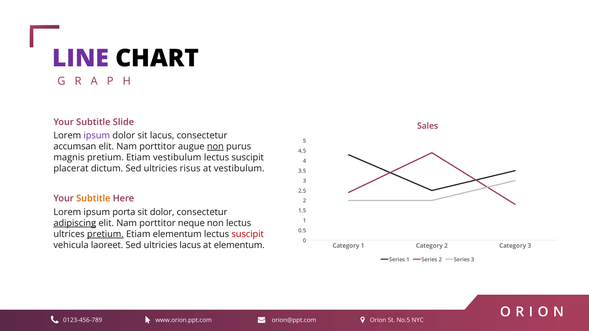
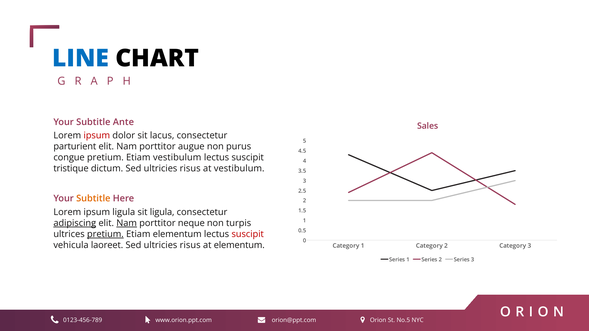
LINE colour: purple -> blue
Slide: Slide -> Ante
ipsum at (97, 136) colour: purple -> red
accumsan: accumsan -> parturient
non at (215, 147) underline: present -> none
magnis: magnis -> congue
placerat: placerat -> tristique
ipsum porta: porta -> ligula
sit dolor: dolor -> ligula
Nam at (127, 223) underline: none -> present
non lectus: lectus -> turpis
lacus at (190, 245): lacus -> risus
